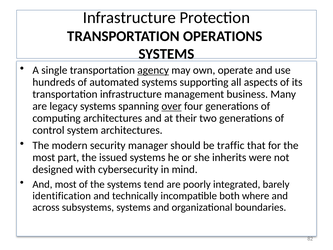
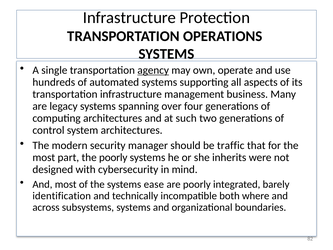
over underline: present -> none
their: their -> such
the issued: issued -> poorly
tend: tend -> ease
